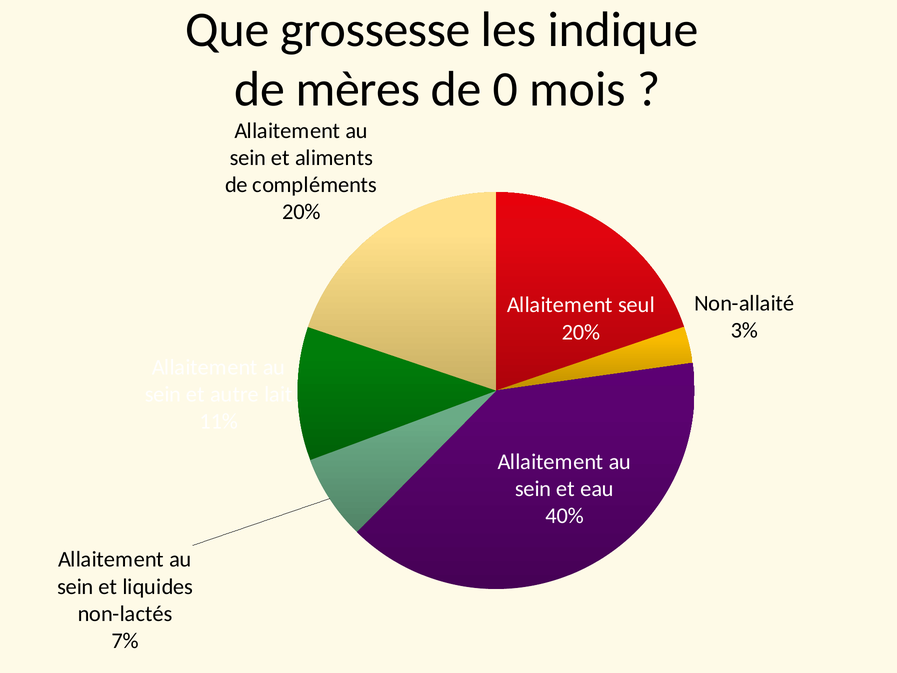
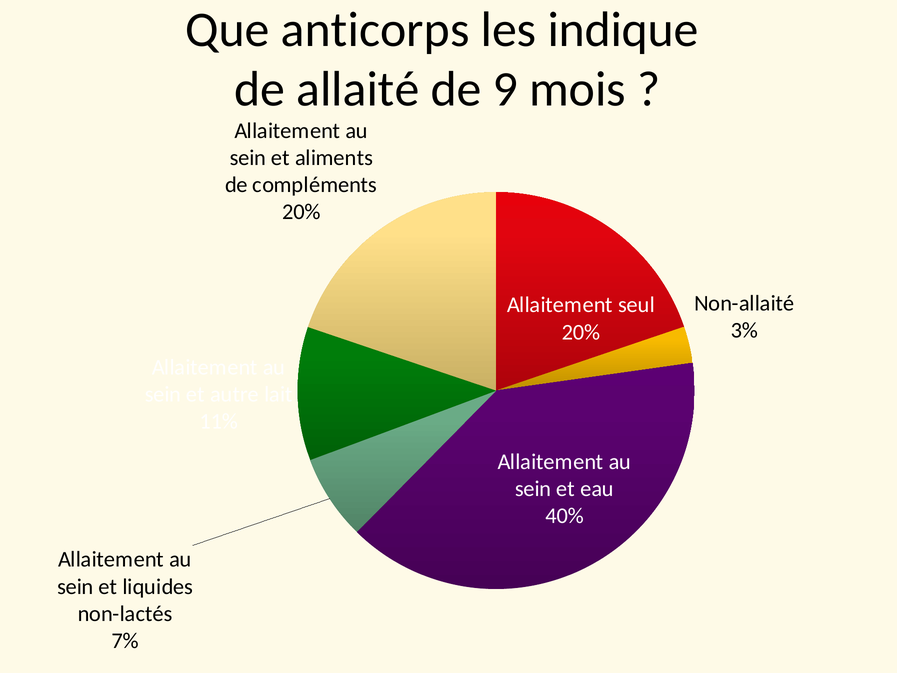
grossesse: grossesse -> anticorps
mères: mères -> allaité
0: 0 -> 9
